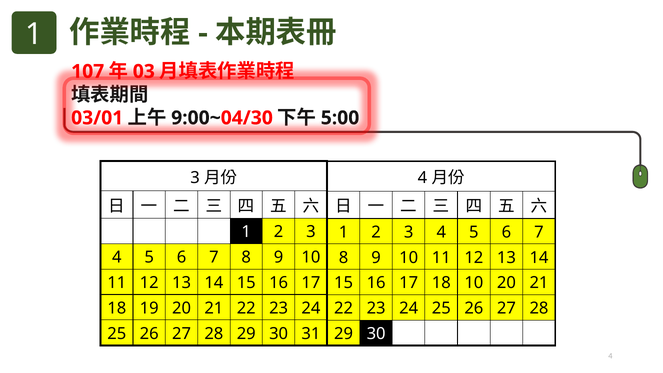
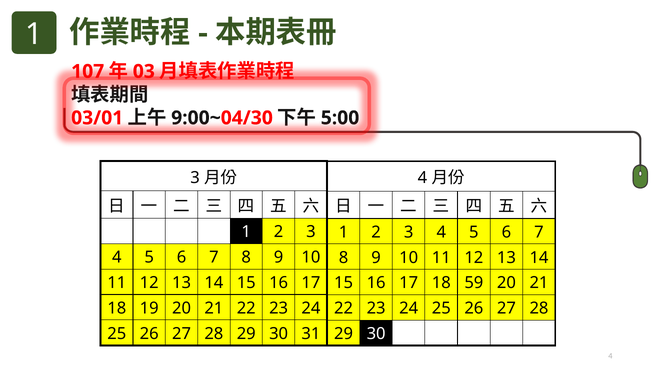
18 10: 10 -> 59
